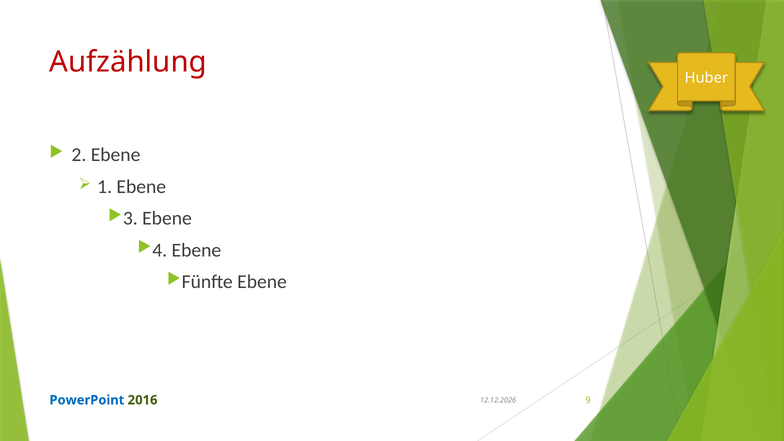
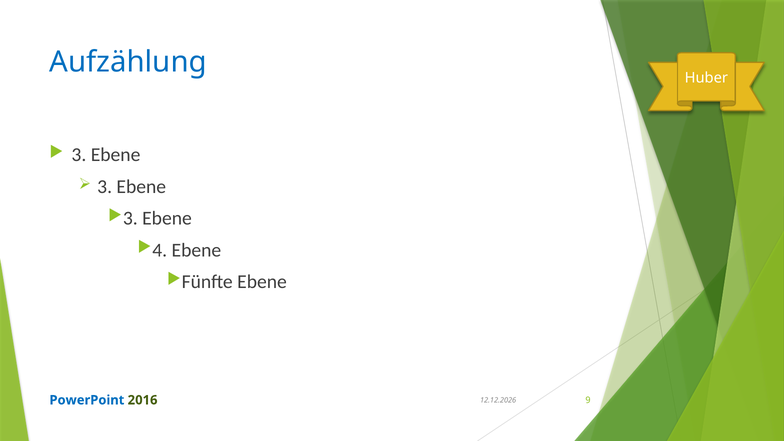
Aufzählung colour: red -> blue
2 at (79, 155): 2 -> 3
1 at (105, 187): 1 -> 3
